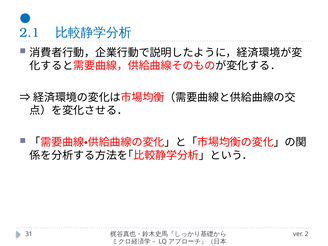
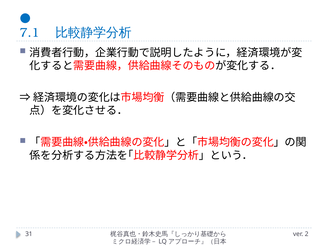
2.1: 2.1 -> 7.1
